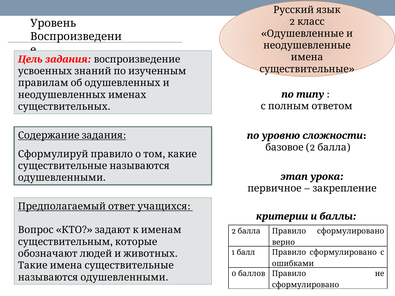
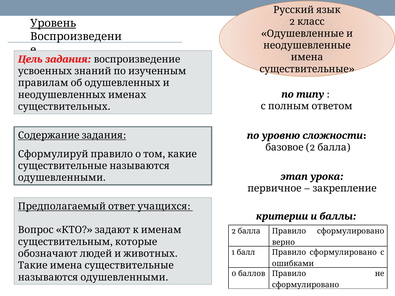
Уровень underline: none -> present
